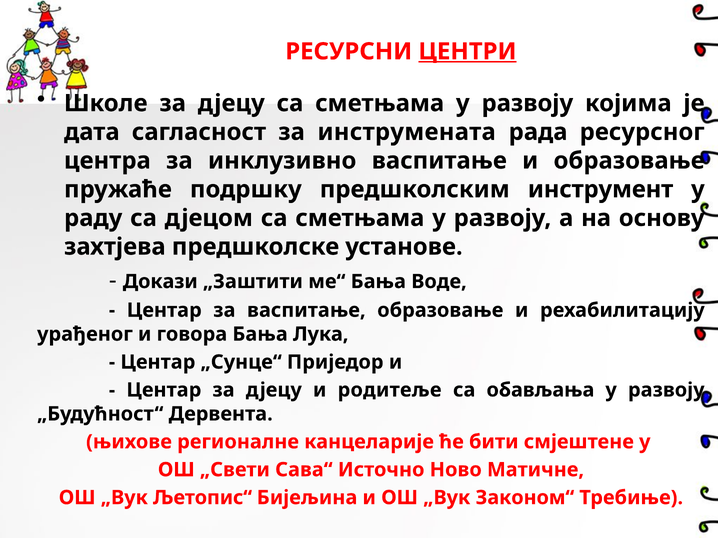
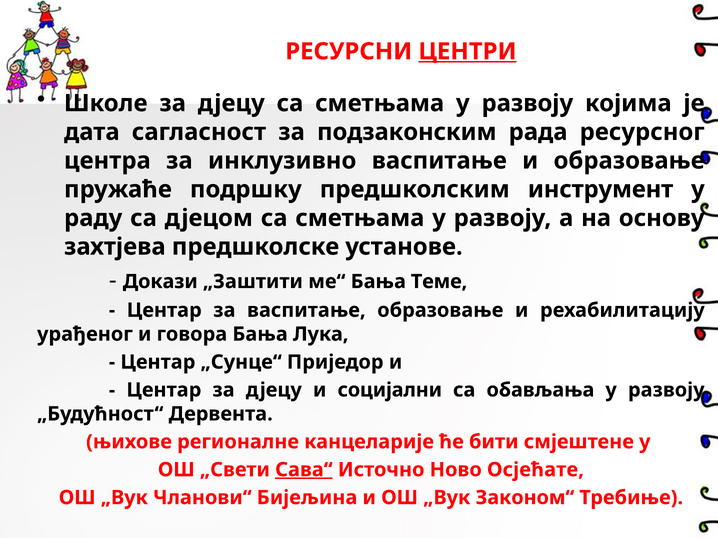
инструмената: инструмената -> подзаконским
Воде: Воде -> Теме
родитеље: родитеље -> социјални
Сава“ underline: none -> present
Матичне: Матичне -> Осјећате
Љетопис“: Љетопис“ -> Чланови“
